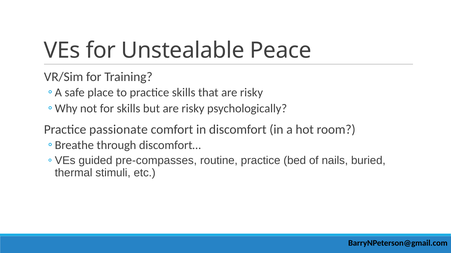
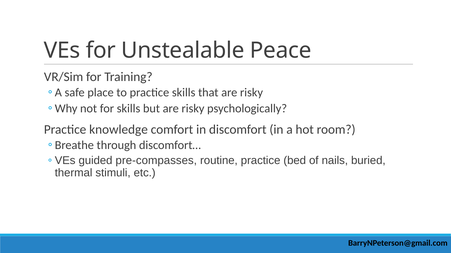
passionate: passionate -> knowledge
